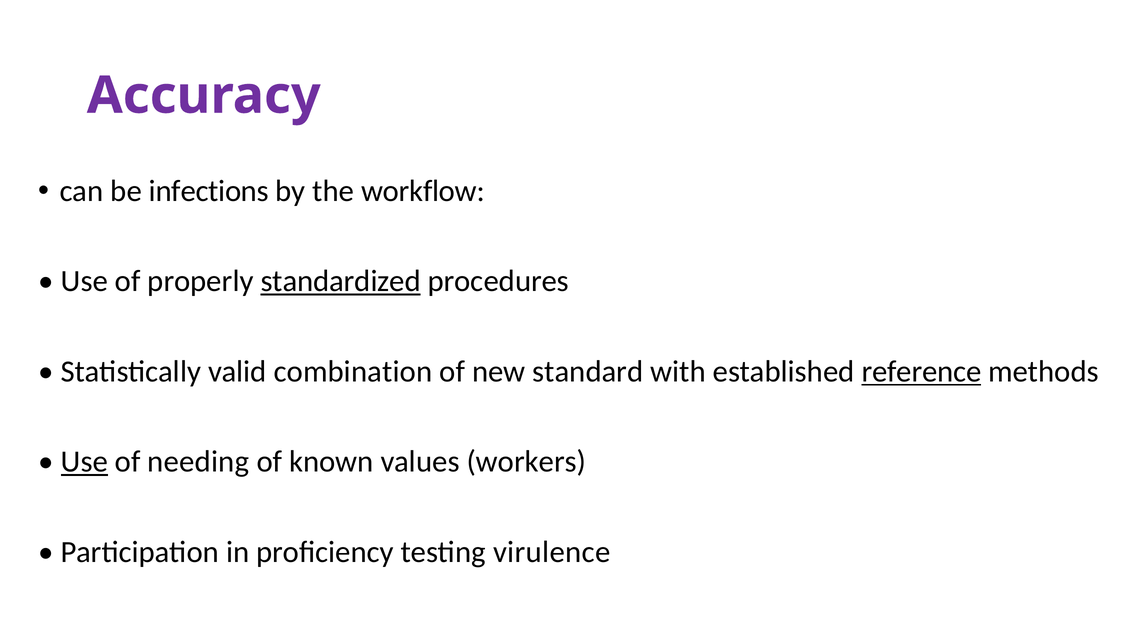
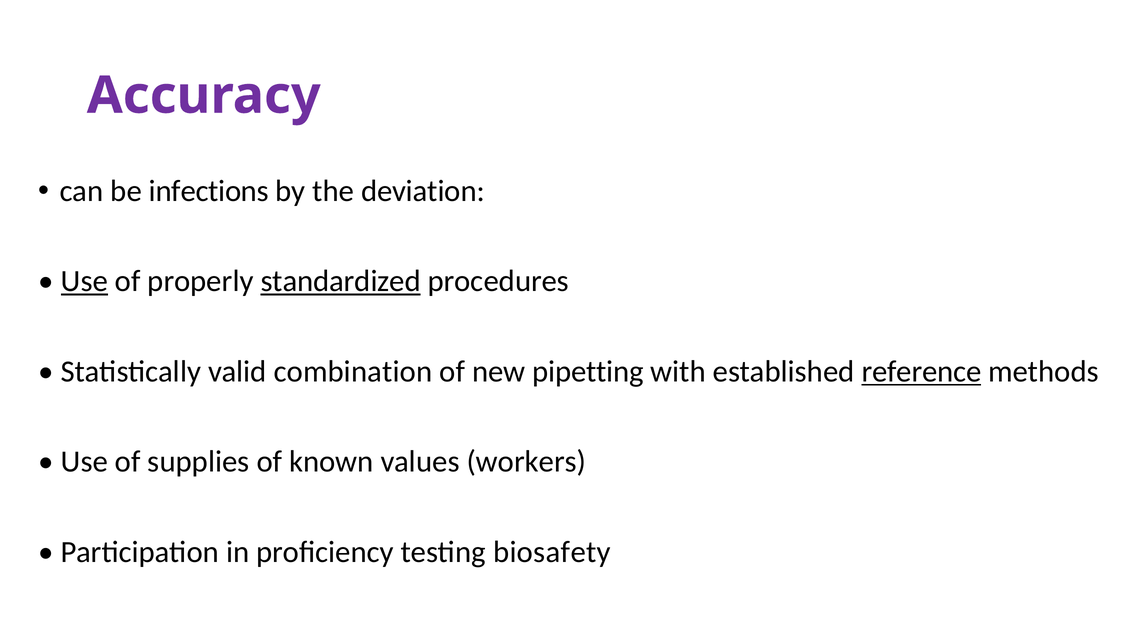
workflow: workflow -> deviation
Use at (84, 281) underline: none -> present
standard: standard -> pipetting
Use at (84, 462) underline: present -> none
needing: needing -> supplies
virulence: virulence -> biosafety
